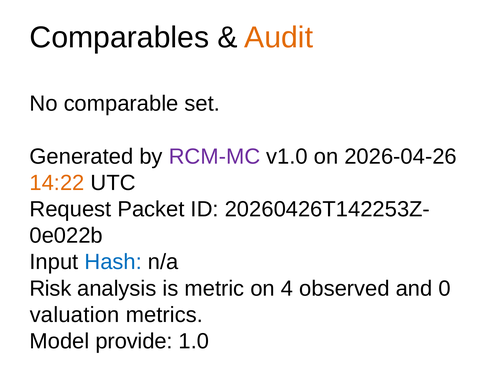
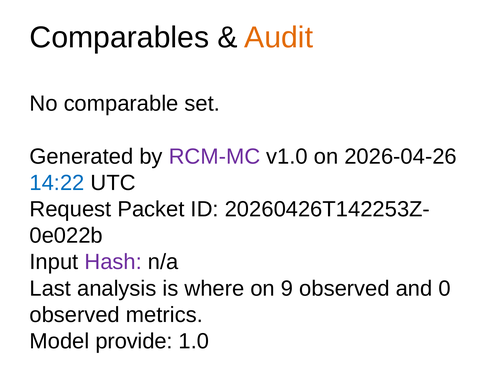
14:22 colour: orange -> blue
Hash colour: blue -> purple
Risk: Risk -> Last
metric: metric -> where
4: 4 -> 9
valuation at (75, 314): valuation -> observed
